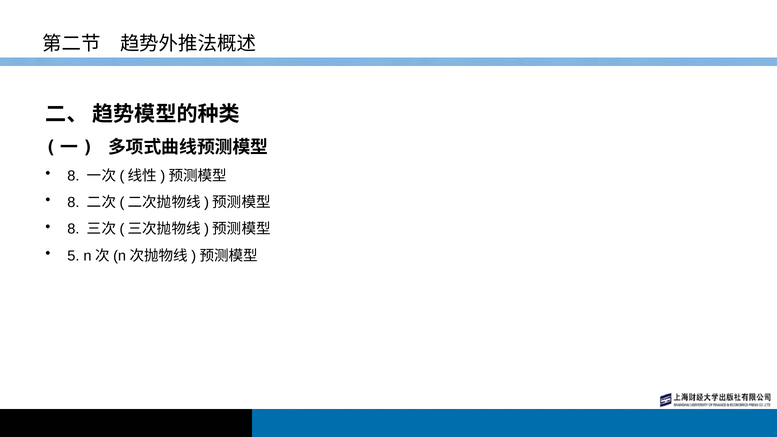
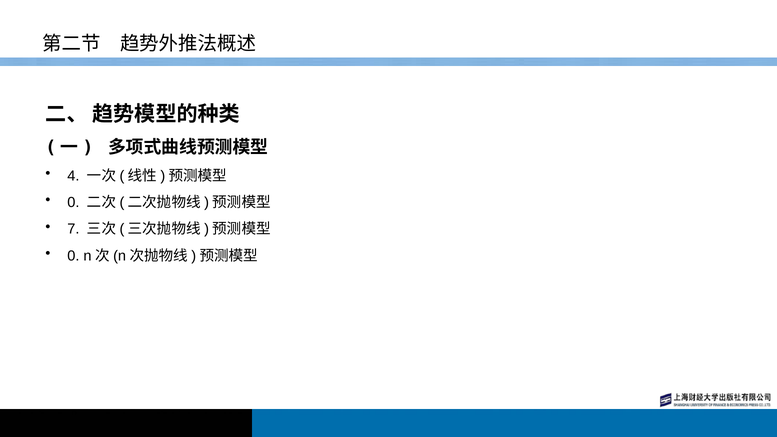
8 at (73, 176): 8 -> 4
8 at (73, 202): 8 -> 0
8 at (73, 229): 8 -> 7
5 at (73, 256): 5 -> 0
